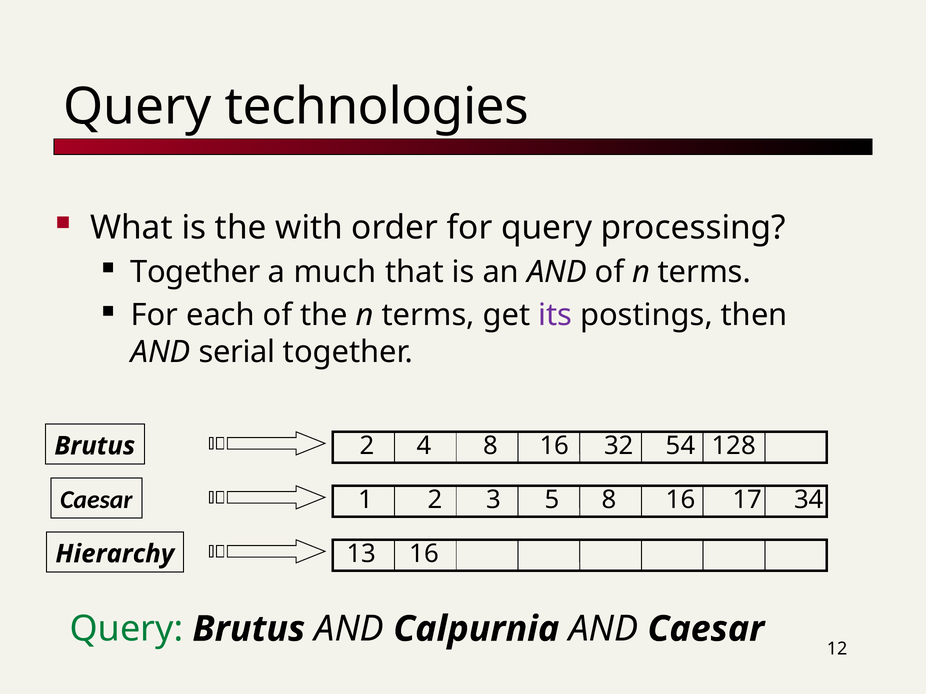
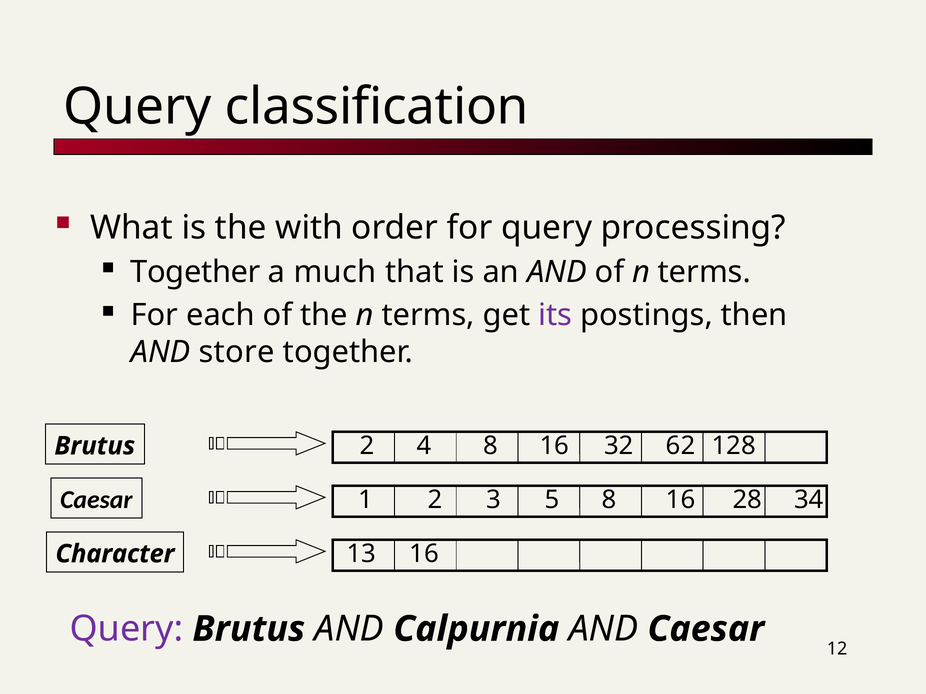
technologies: technologies -> classification
serial: serial -> store
54: 54 -> 62
17: 17 -> 28
Hierarchy: Hierarchy -> Character
Query at (127, 629) colour: green -> purple
